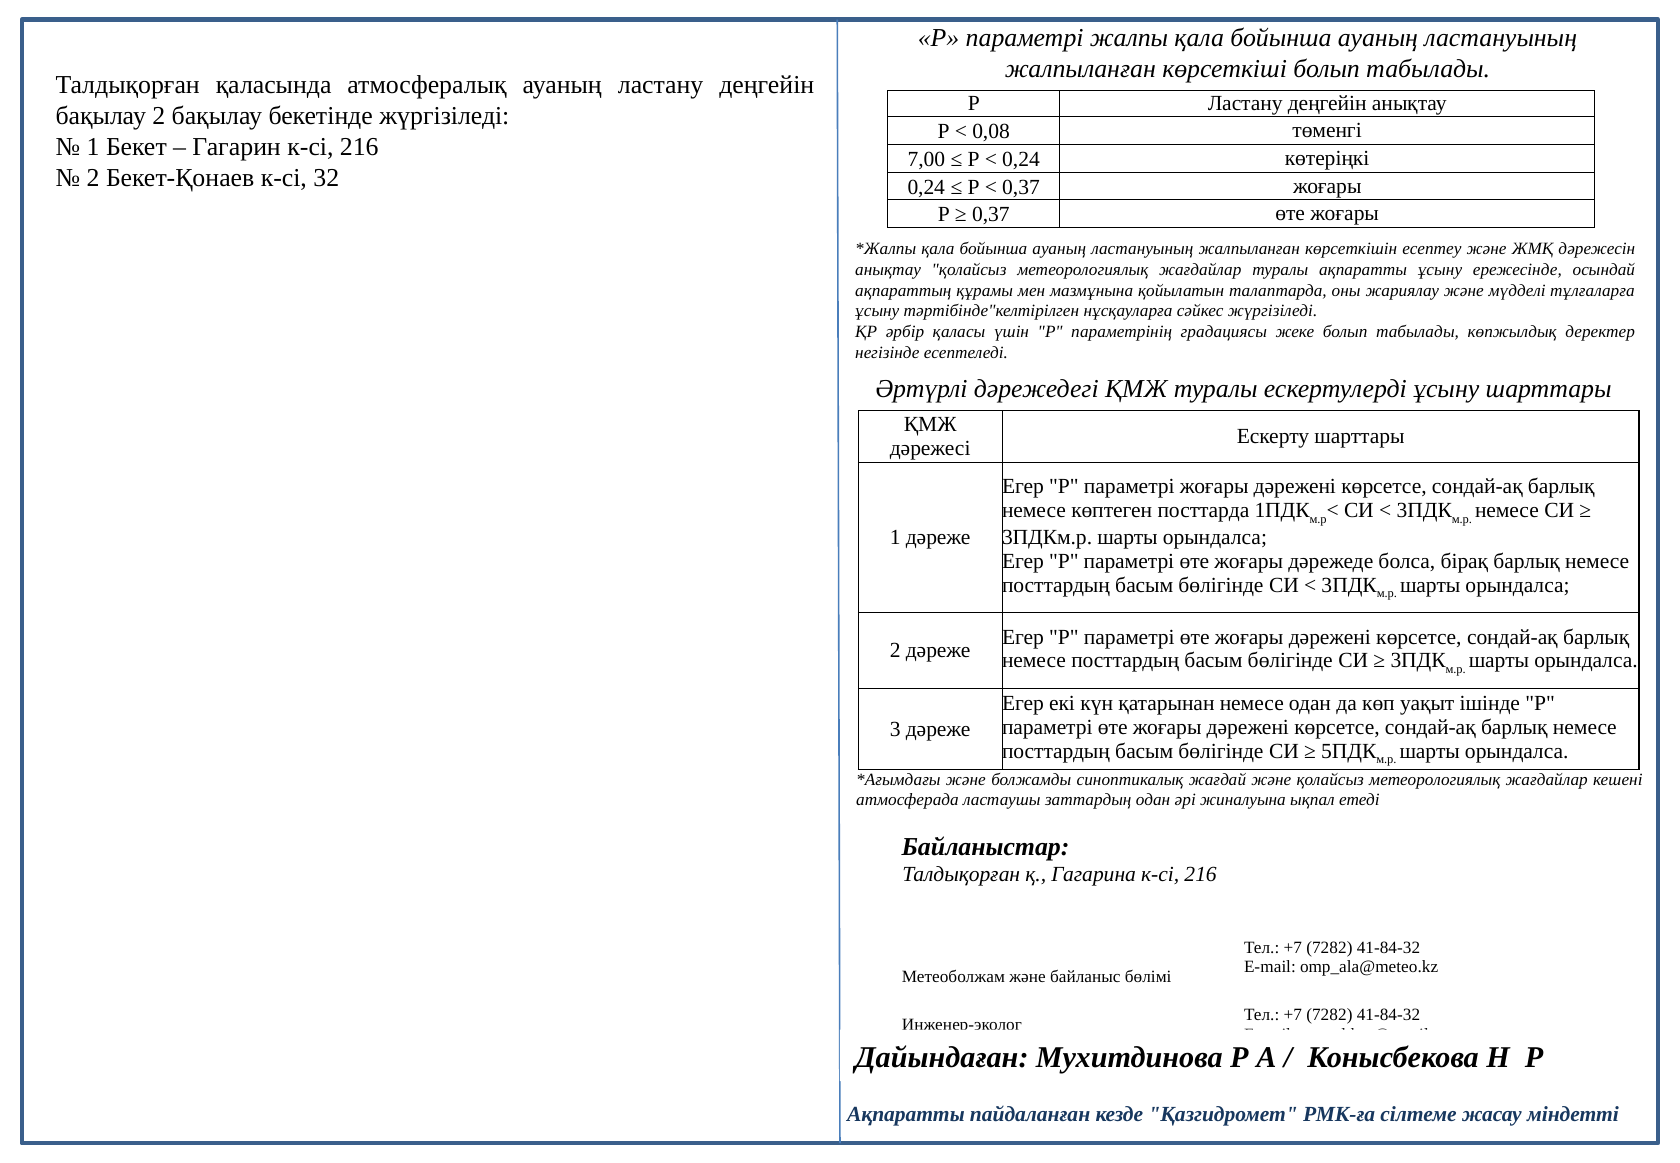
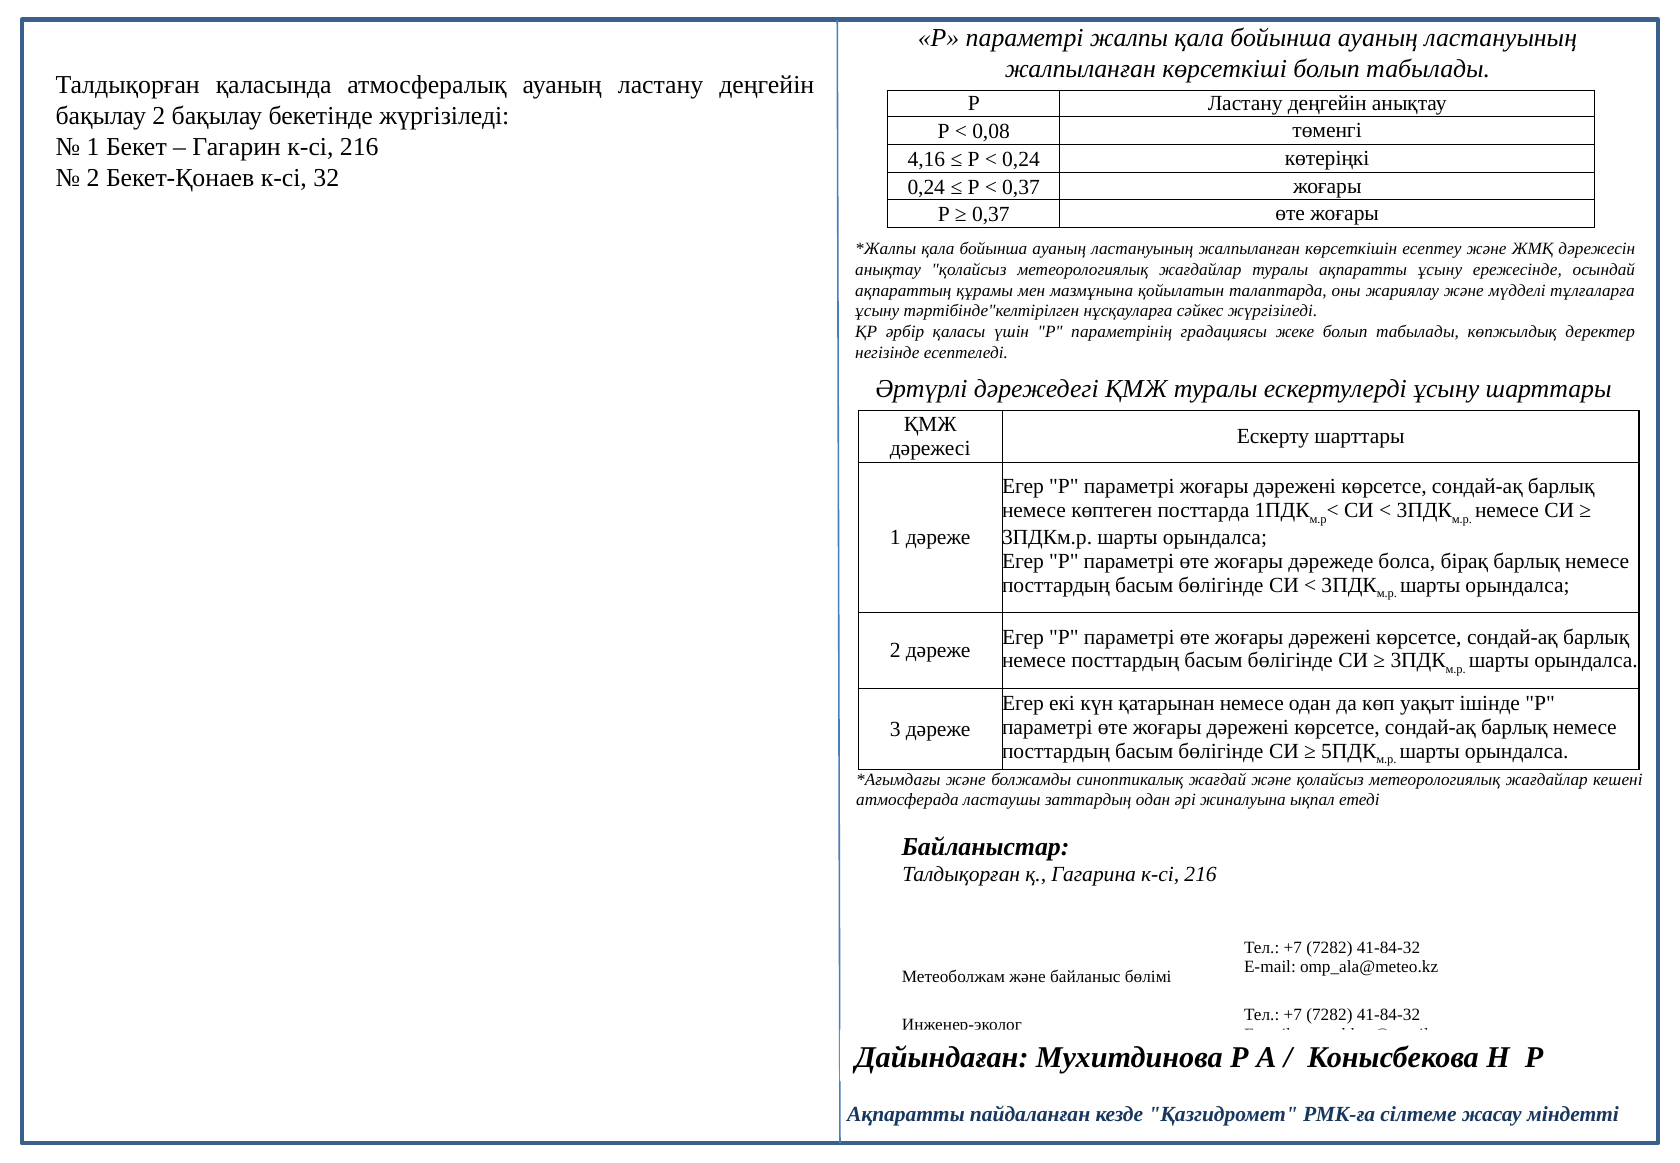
7,00: 7,00 -> 4,16
